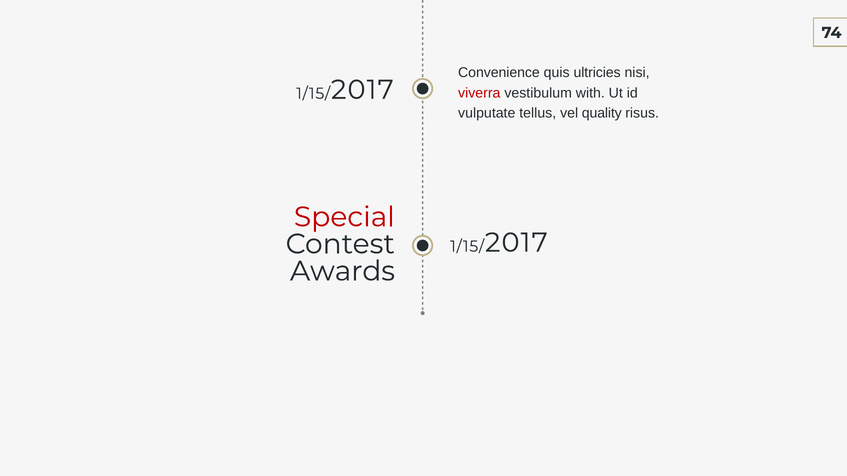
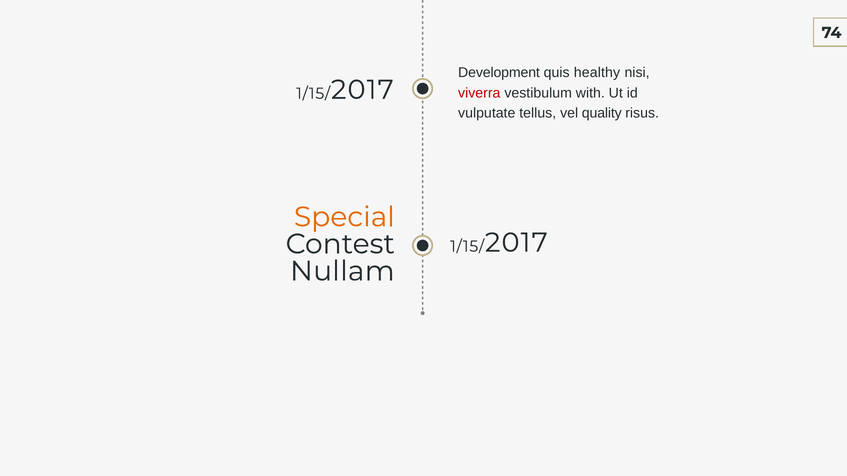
Convenience: Convenience -> Development
ultricies: ultricies -> healthy
Special colour: red -> orange
Awards: Awards -> Nullam
